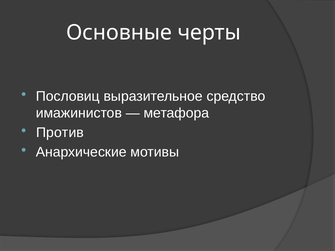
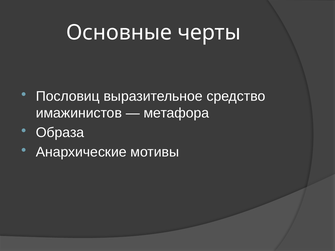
Против: Против -> Образа
